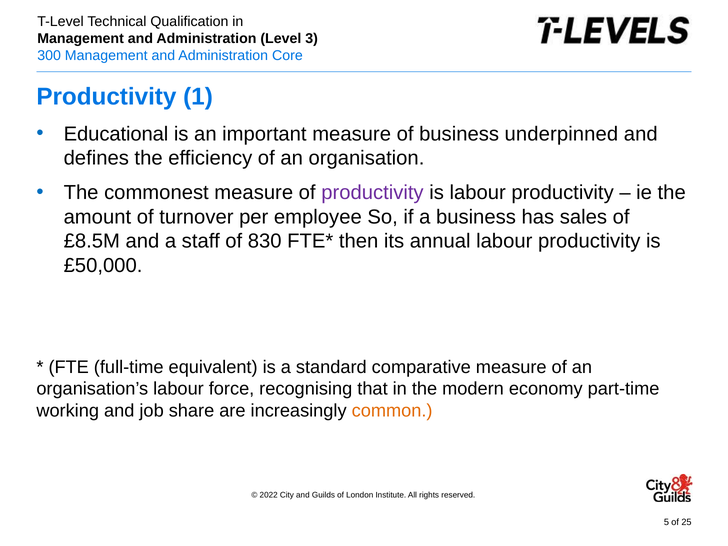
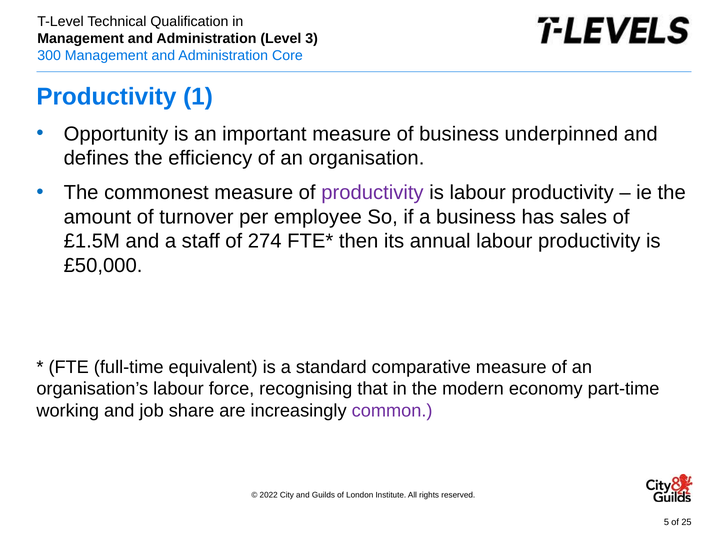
Educational: Educational -> Opportunity
£8.5M: £8.5M -> £1.5M
830: 830 -> 274
common colour: orange -> purple
